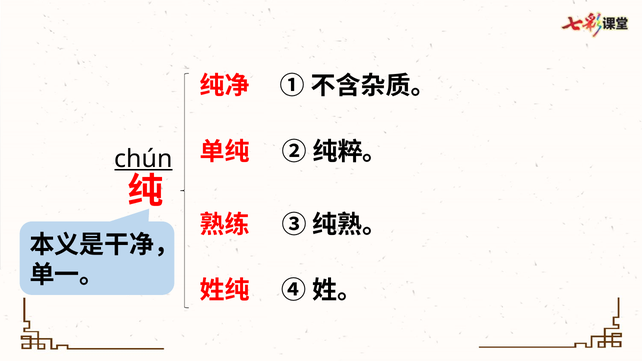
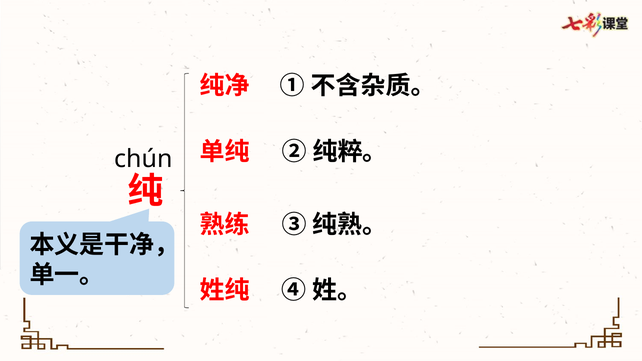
chún underline: present -> none
